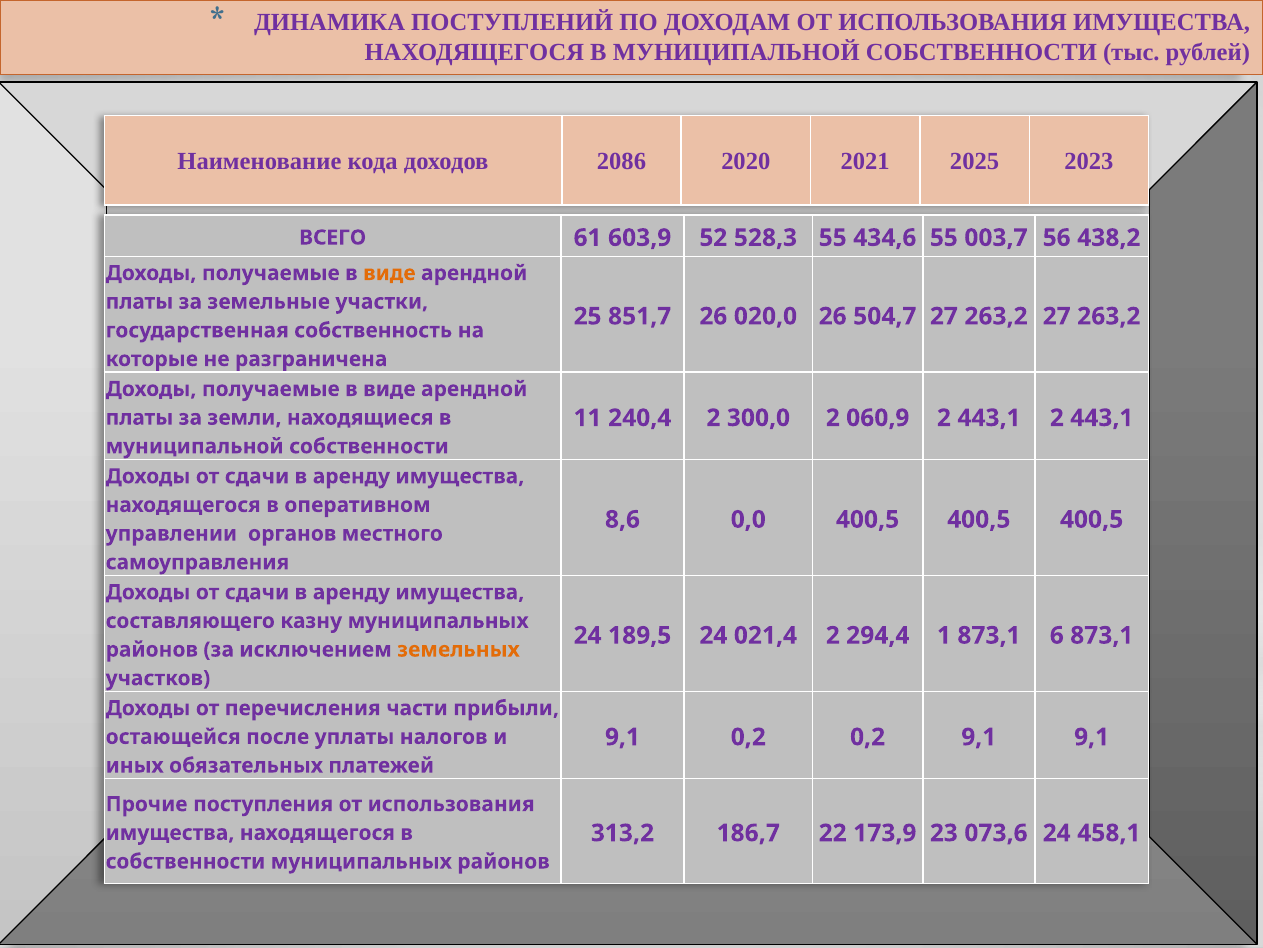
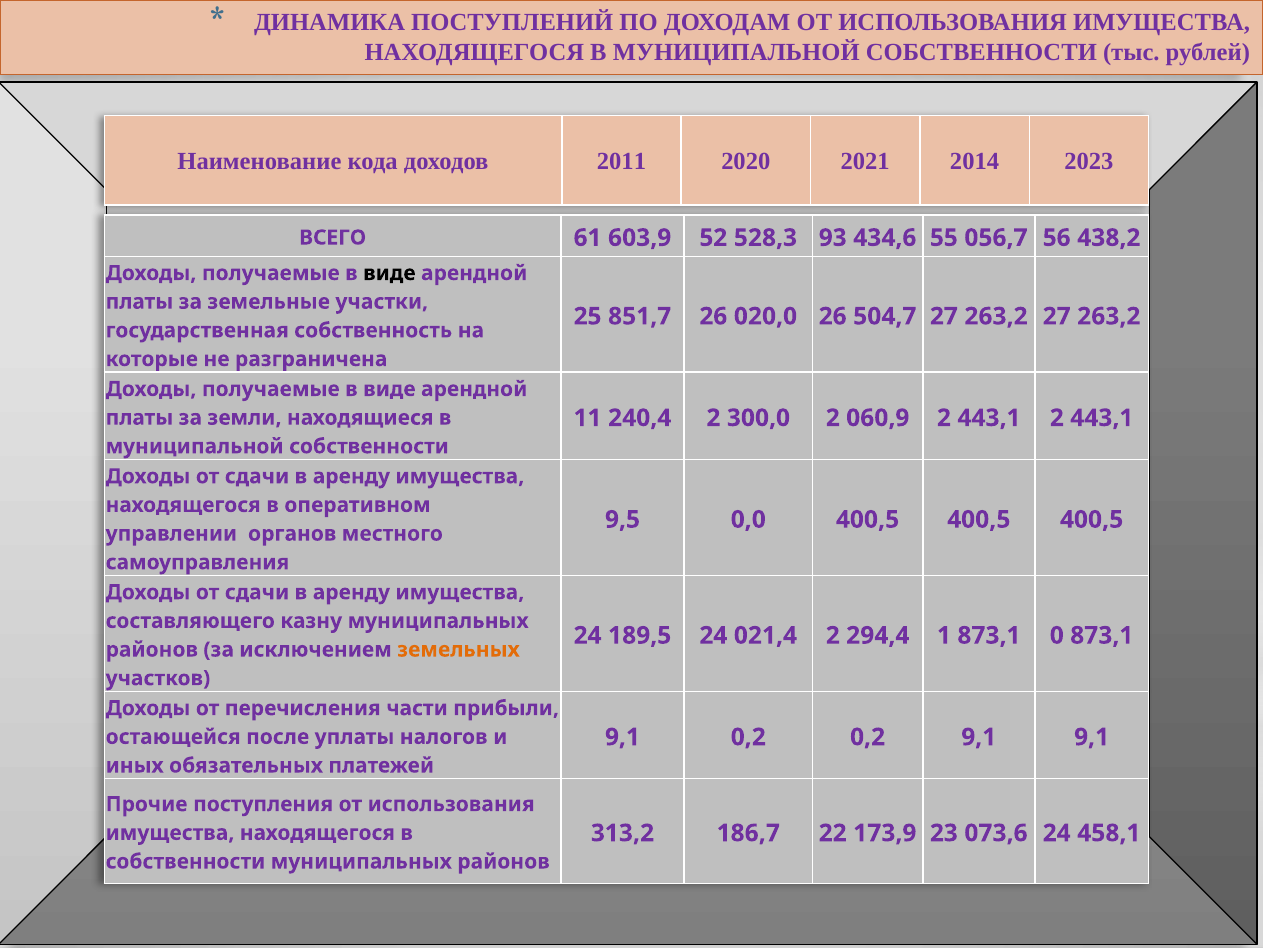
2086: 2086 -> 2011
2025: 2025 -> 2014
528,3 55: 55 -> 93
003,7: 003,7 -> 056,7
виде at (389, 273) colour: orange -> black
8,6: 8,6 -> 9,5
6: 6 -> 0
